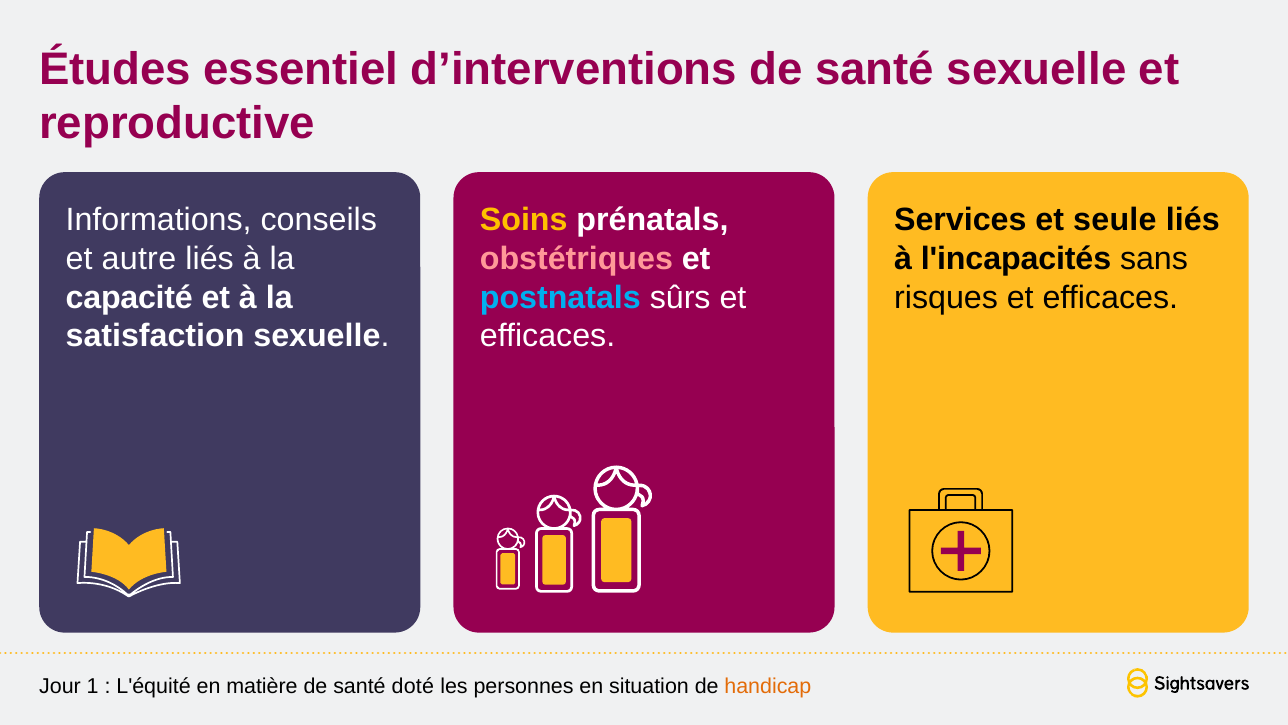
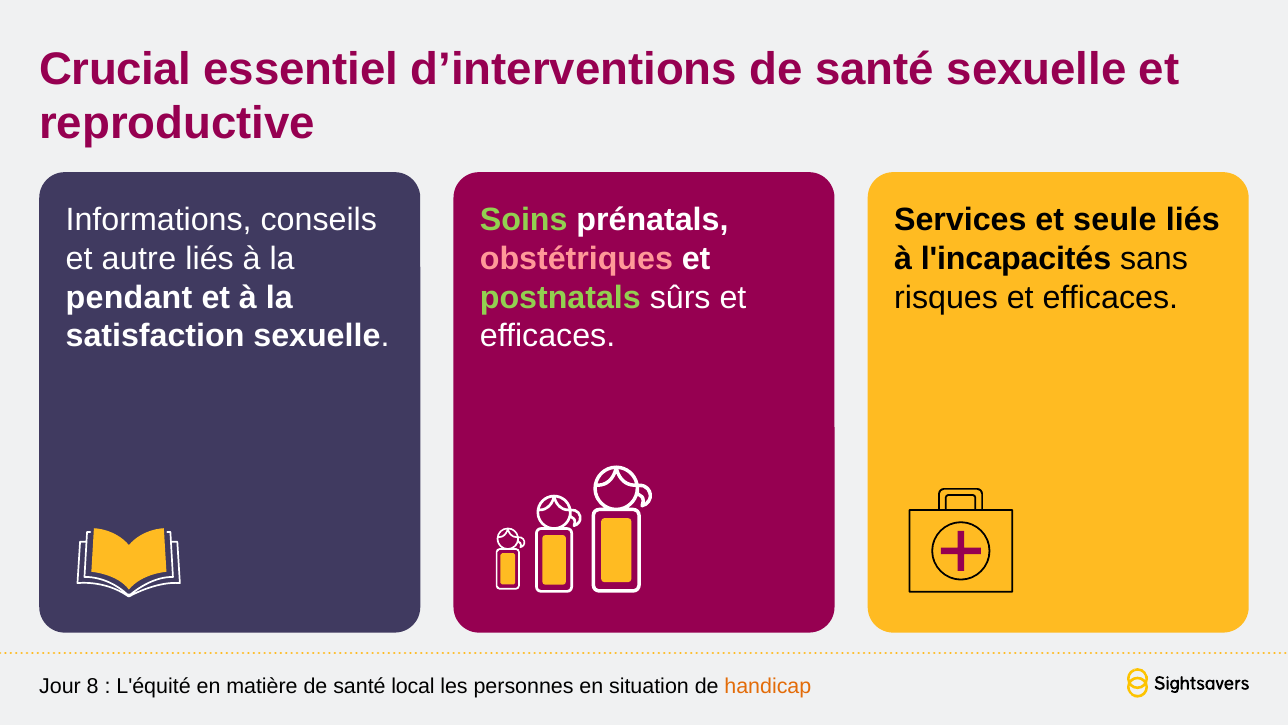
Études: Études -> Crucial
Soins colour: yellow -> light green
capacité: capacité -> pendant
postnatals colour: light blue -> light green
1: 1 -> 8
doté: doté -> local
